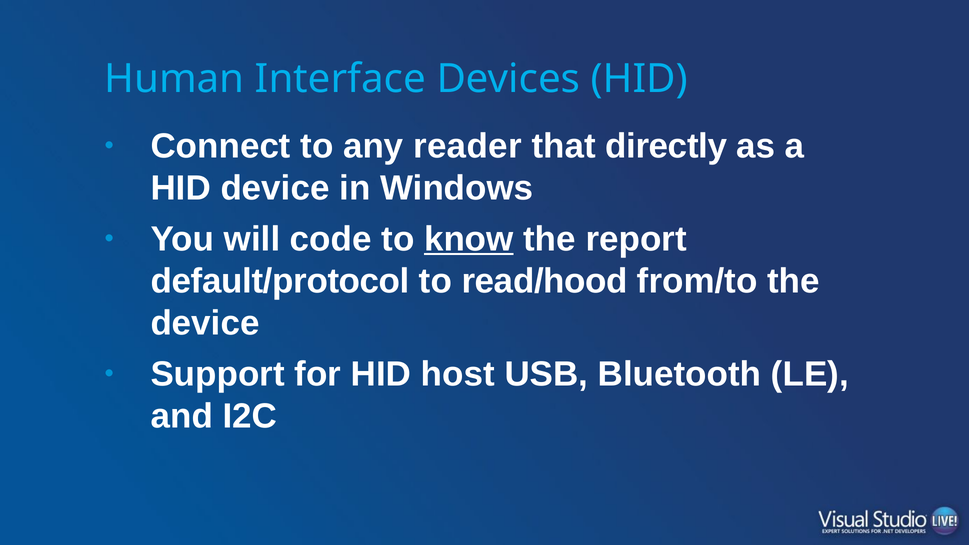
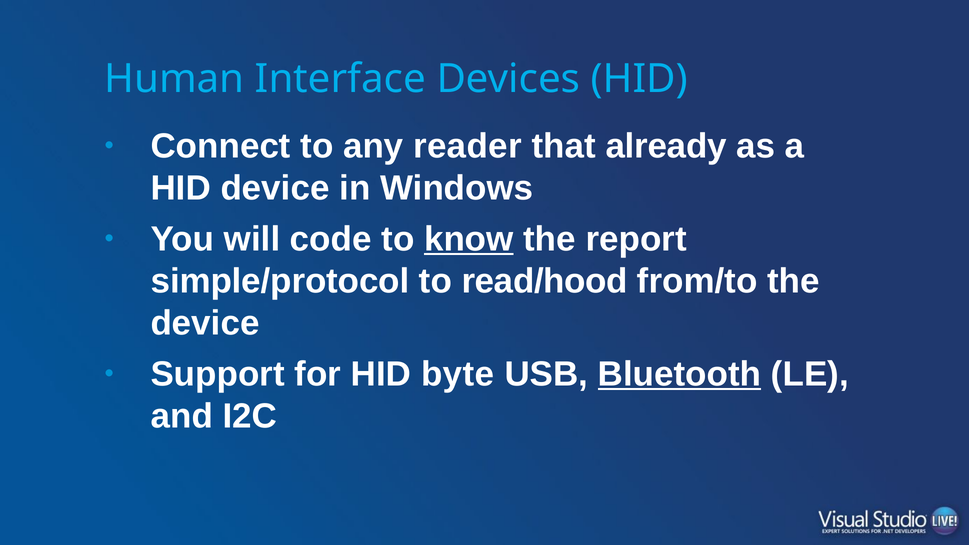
directly: directly -> already
default/protocol: default/protocol -> simple/protocol
host: host -> byte
Bluetooth underline: none -> present
